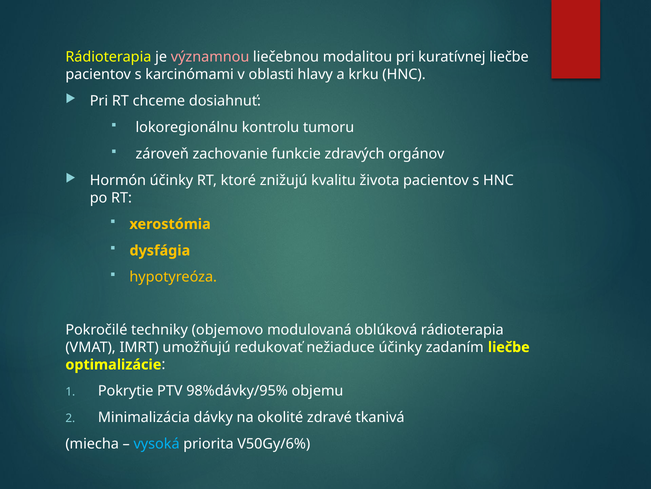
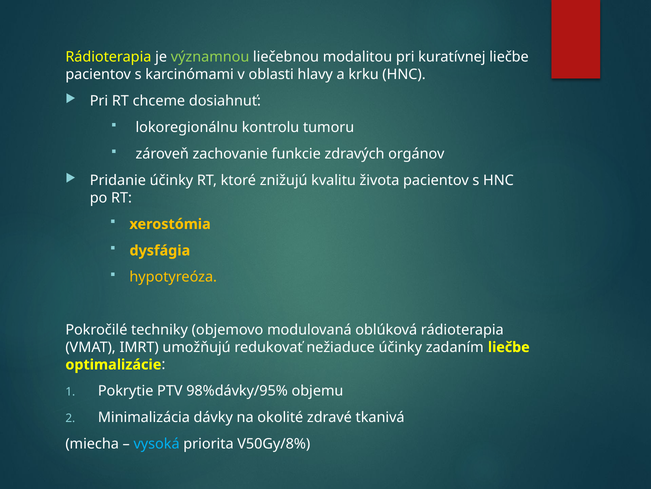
významnou colour: pink -> light green
Hormón: Hormón -> Pridanie
V50Gy/6%: V50Gy/6% -> V50Gy/8%
